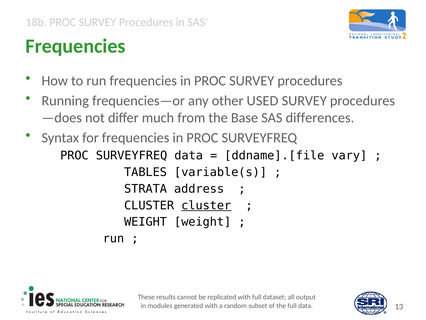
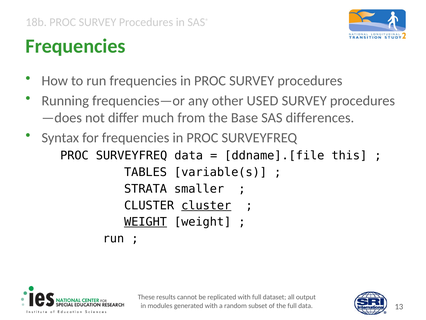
vary: vary -> this
address: address -> smaller
WEIGHT at (146, 222) underline: none -> present
